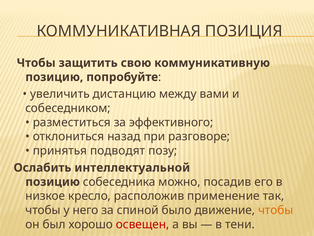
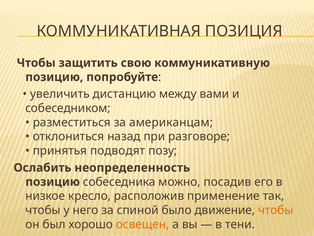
эффективного: эффективного -> американцам
интеллектуальной: интеллектуальной -> неопределенность
освещен colour: red -> orange
